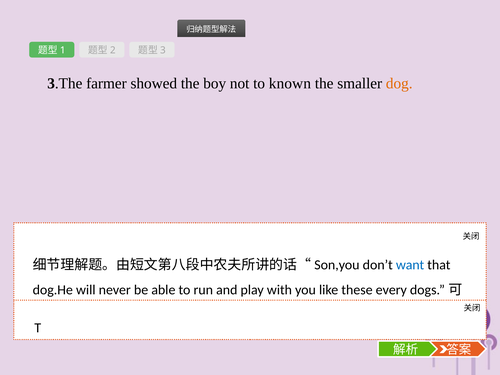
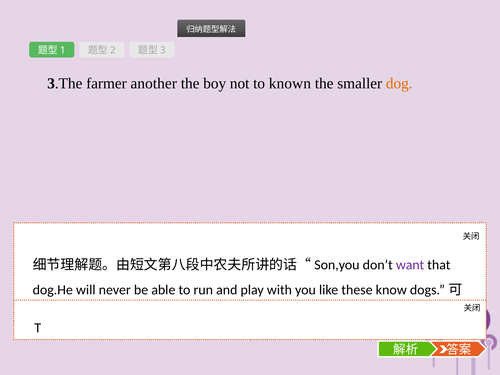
showed: showed -> another
want colour: blue -> purple
every: every -> know
